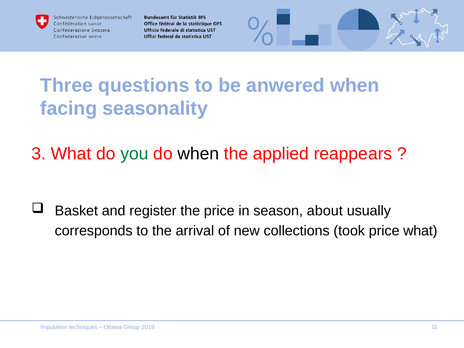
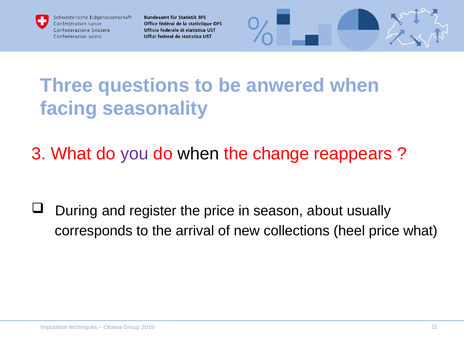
you colour: green -> purple
applied: applied -> change
Basket: Basket -> During
took: took -> heel
